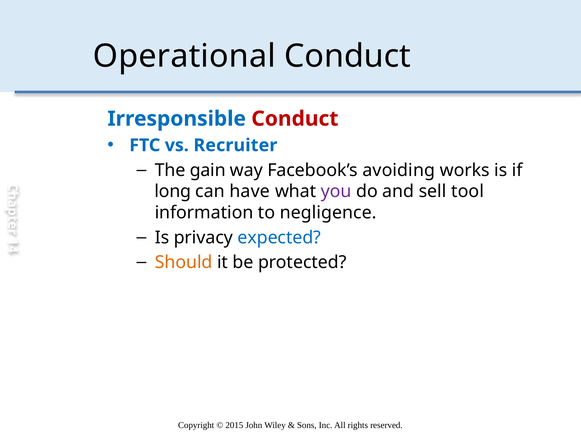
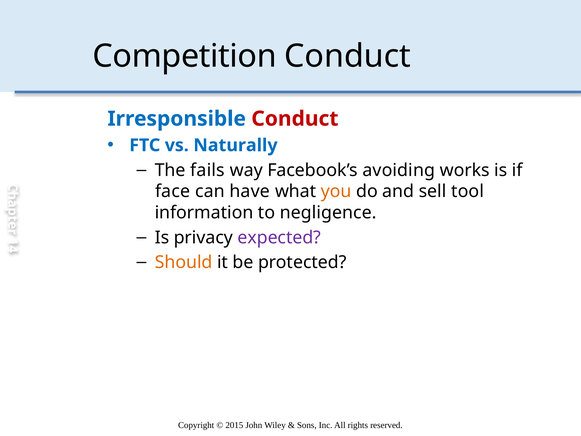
Operational: Operational -> Competition
Recruiter: Recruiter -> Naturally
gain: gain -> fails
long: long -> face
you colour: purple -> orange
expected colour: blue -> purple
